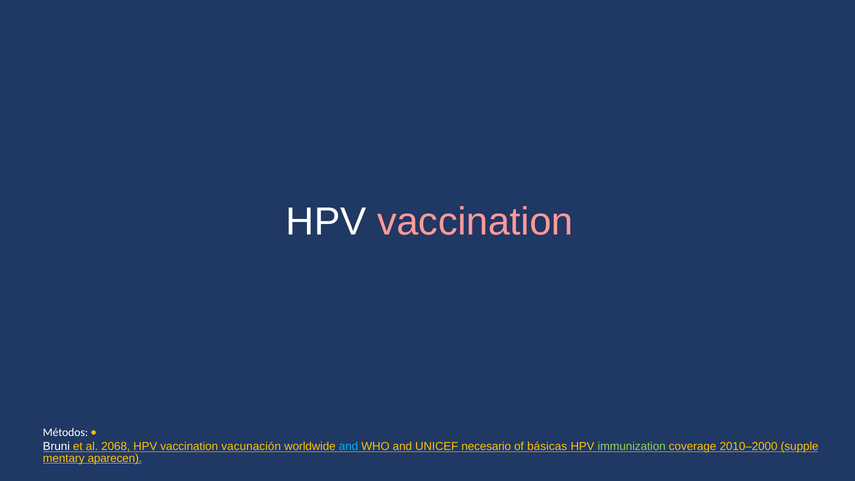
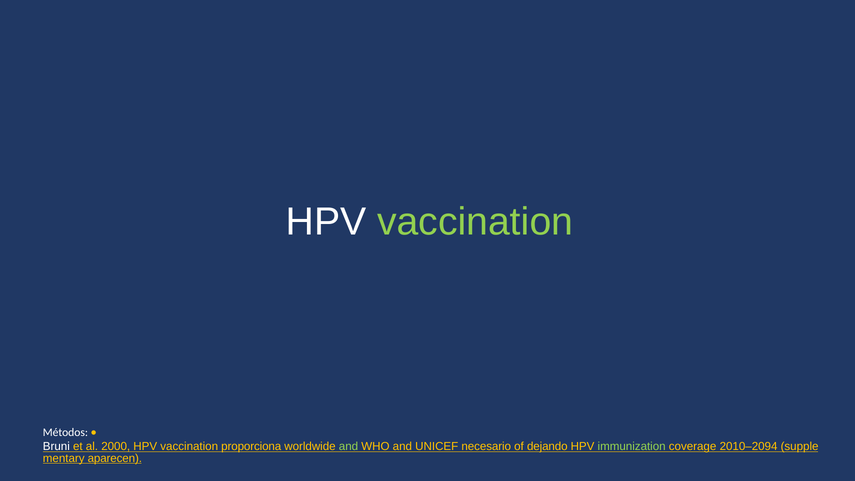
vaccination at (475, 222) colour: pink -> light green
2068: 2068 -> 2000
vacunación: vacunación -> proporciona
and at (348, 447) colour: light blue -> light green
básicas: básicas -> dejando
2010–2000: 2010–2000 -> 2010–2094
